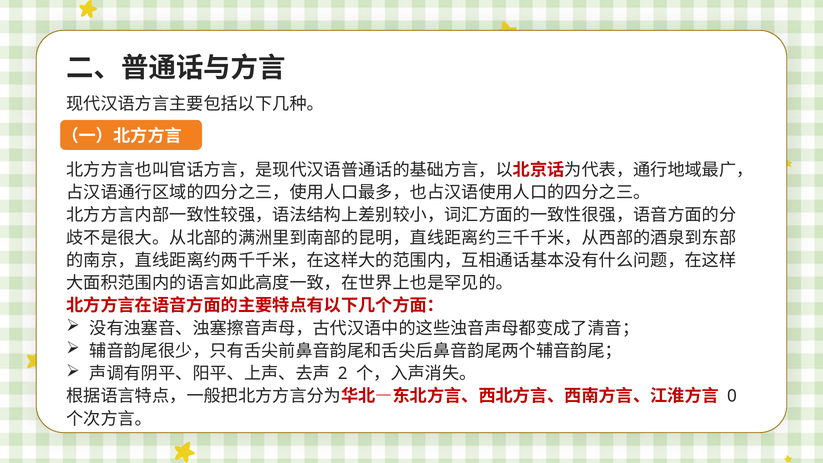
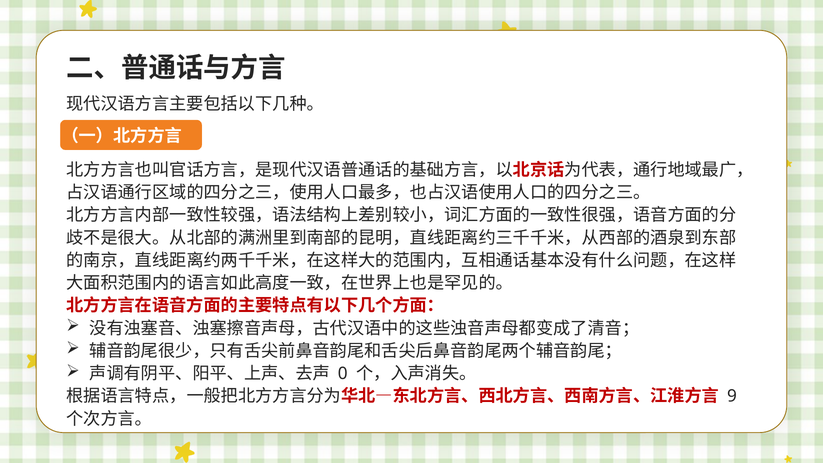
2: 2 -> 0
0: 0 -> 9
